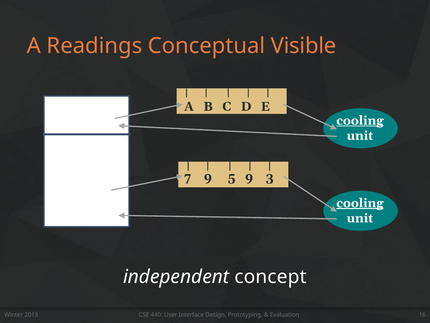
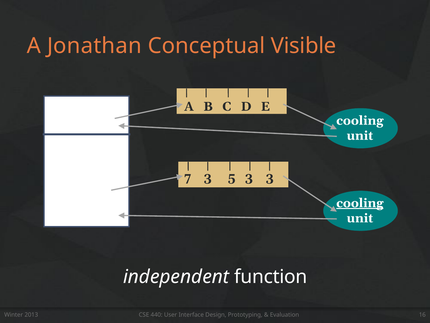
Readings: Readings -> Jonathan
cooling at (360, 120) underline: present -> none
7 9: 9 -> 3
5 9: 9 -> 3
concept: concept -> function
